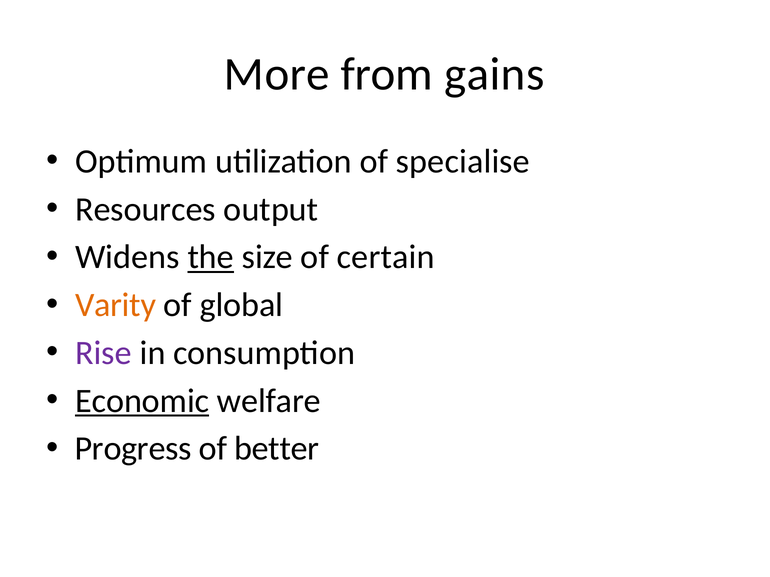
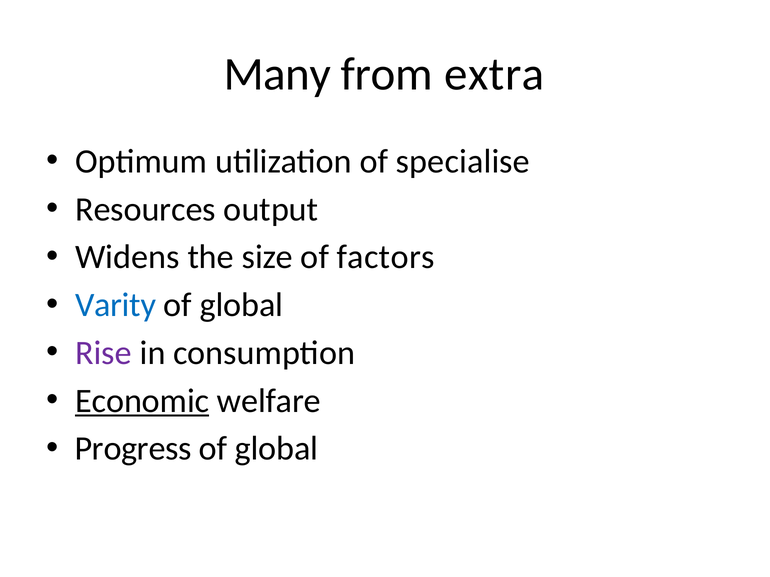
More: More -> Many
gains: gains -> extra
the underline: present -> none
certain: certain -> factors
Varity colour: orange -> blue
better at (277, 449): better -> global
